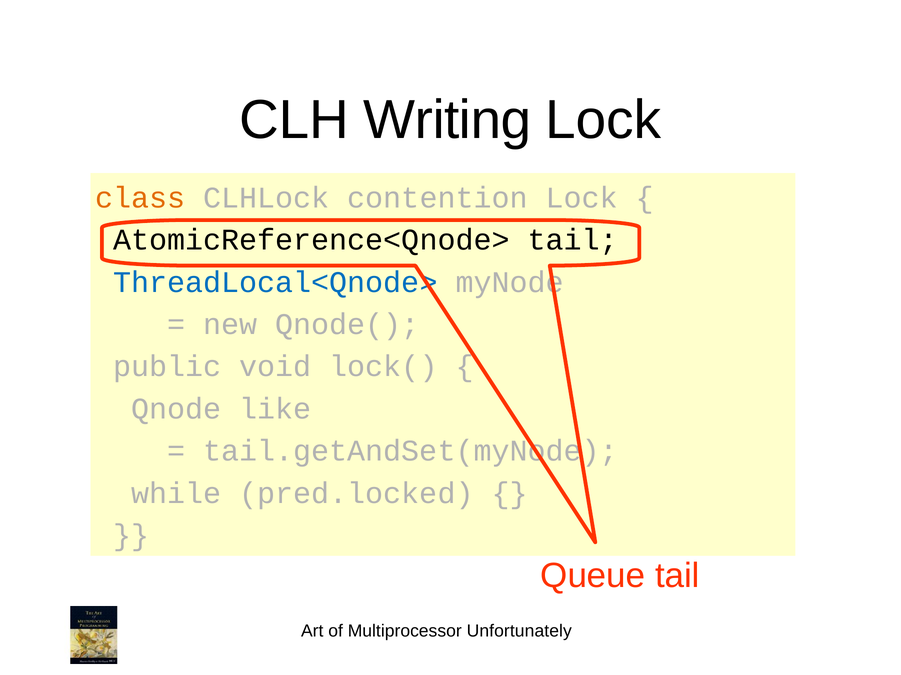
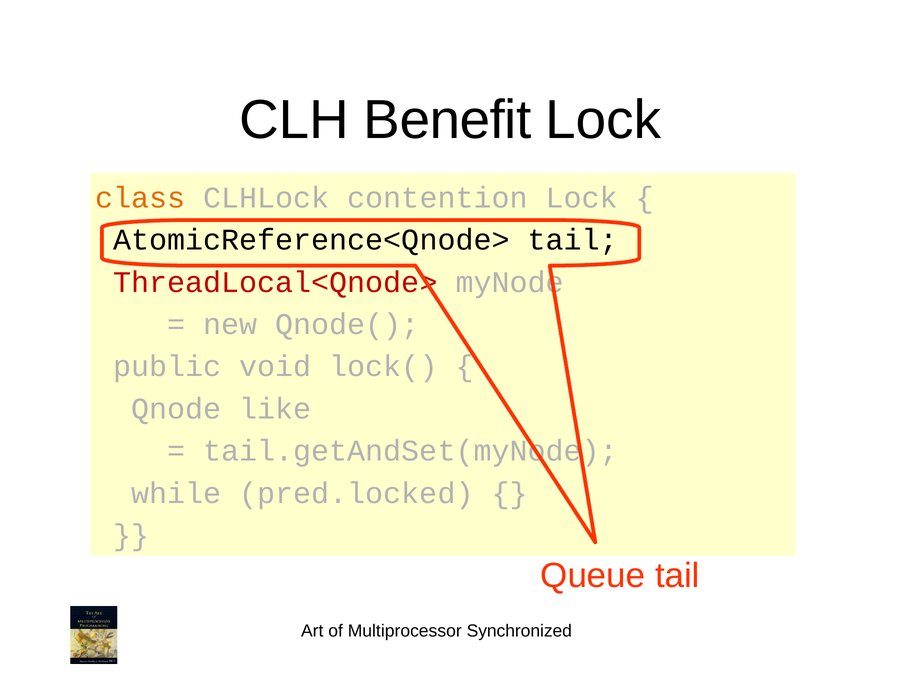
Writing: Writing -> Benefit
ThreadLocal<Qnode> colour: blue -> red
Unfortunately: Unfortunately -> Synchronized
